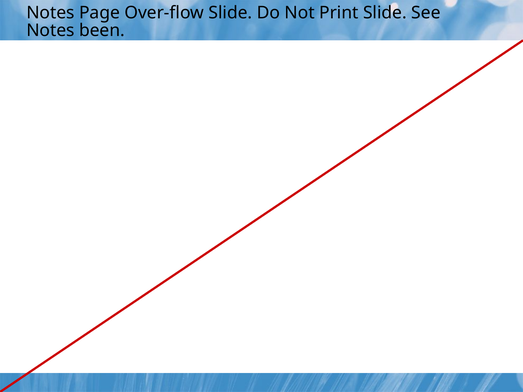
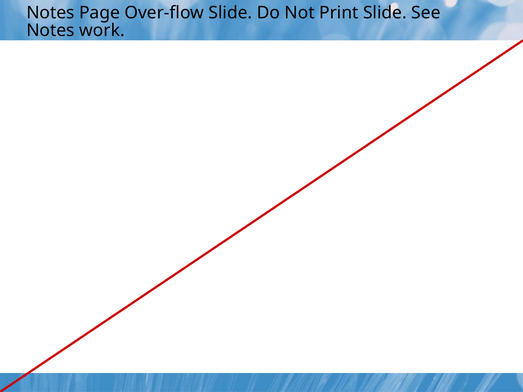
been: been -> work
